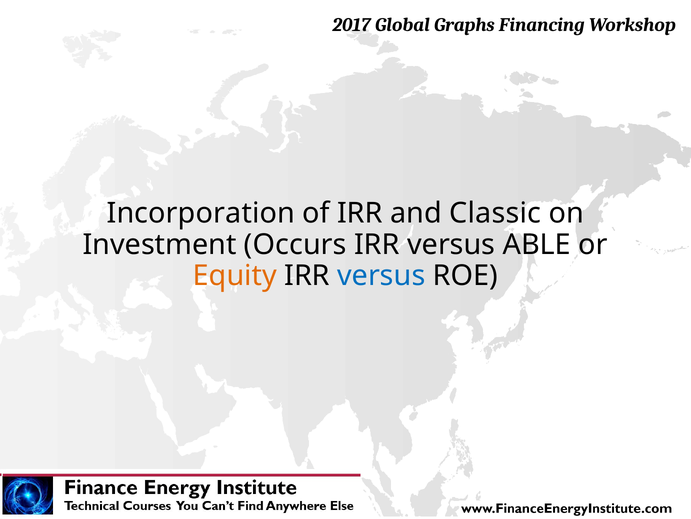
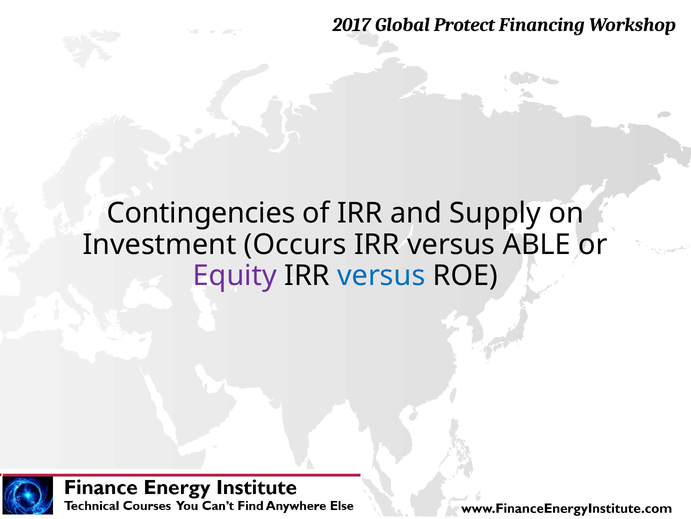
Graphs: Graphs -> Protect
Incorporation: Incorporation -> Contingencies
Classic: Classic -> Supply
Equity colour: orange -> purple
